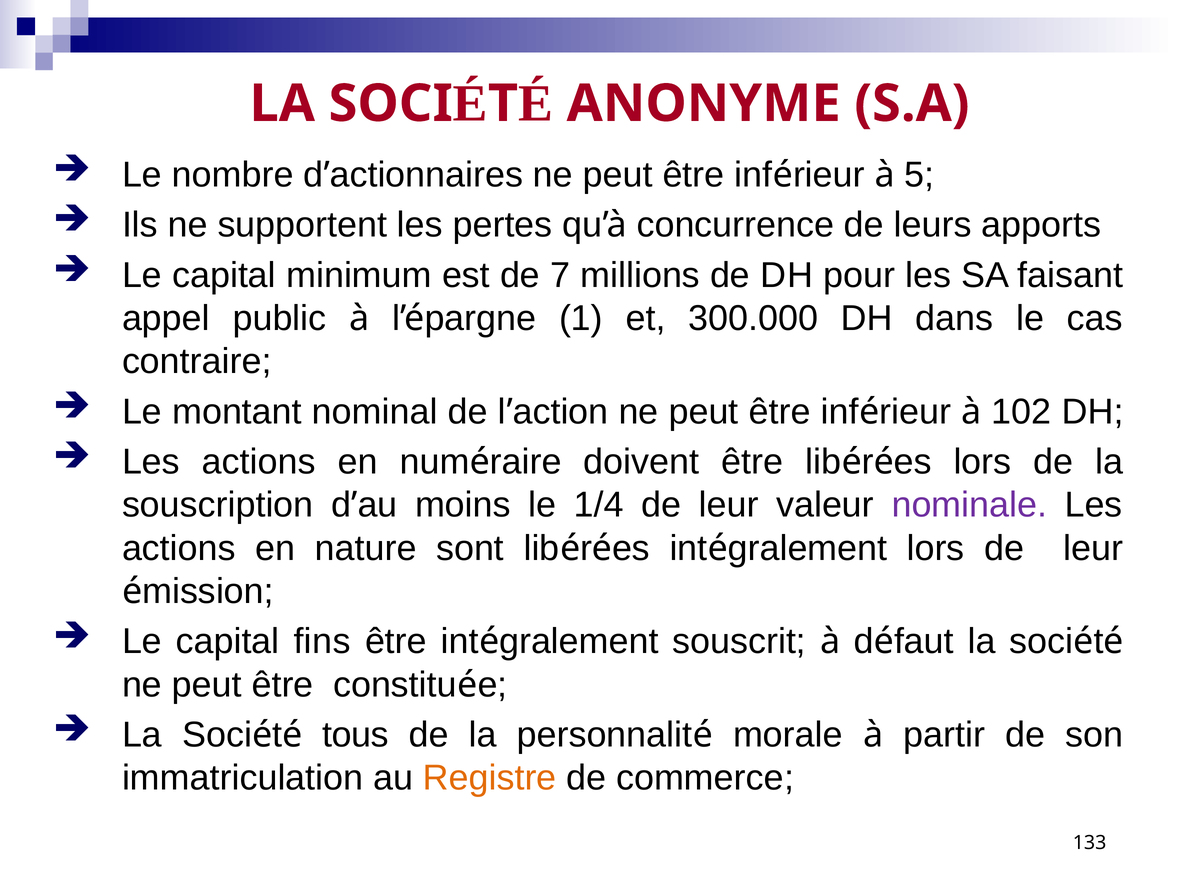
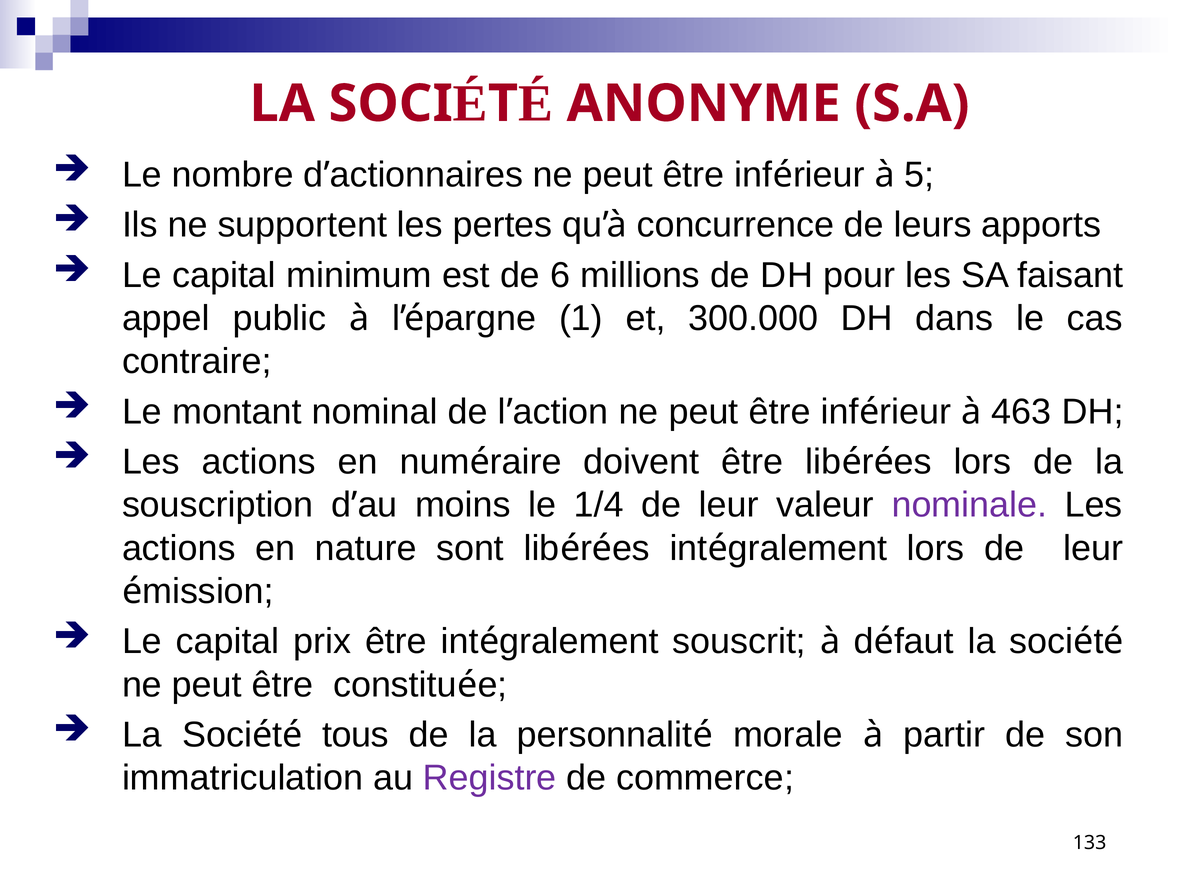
7: 7 -> 6
102: 102 -> 463
fins: fins -> prix
Registre colour: orange -> purple
